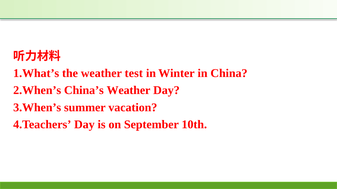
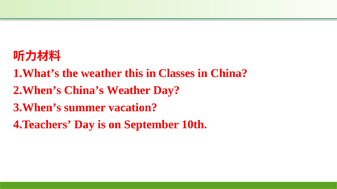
test: test -> this
Winter: Winter -> Classes
